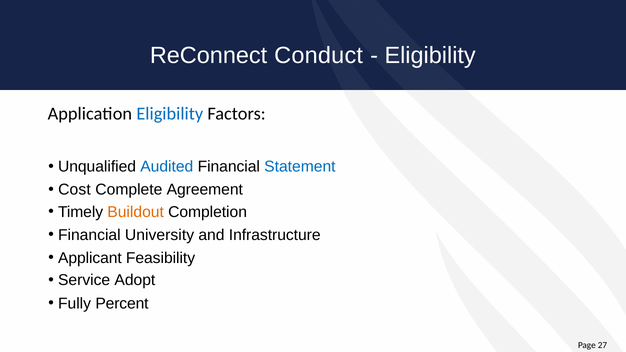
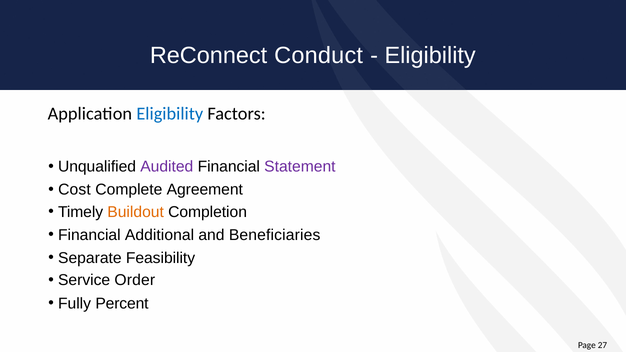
Audited colour: blue -> purple
Statement colour: blue -> purple
University: University -> Additional
Infrastructure: Infrastructure -> Beneficiaries
Applicant: Applicant -> Separate
Adopt: Adopt -> Order
